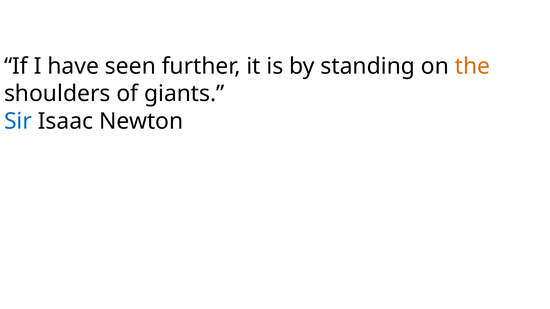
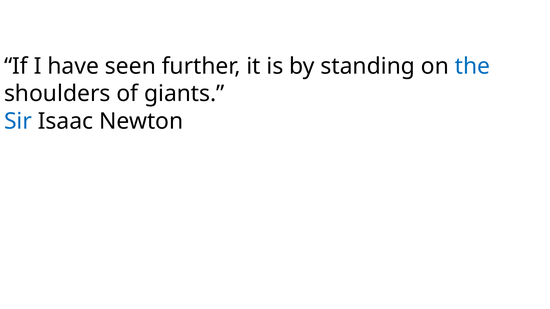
the colour: orange -> blue
